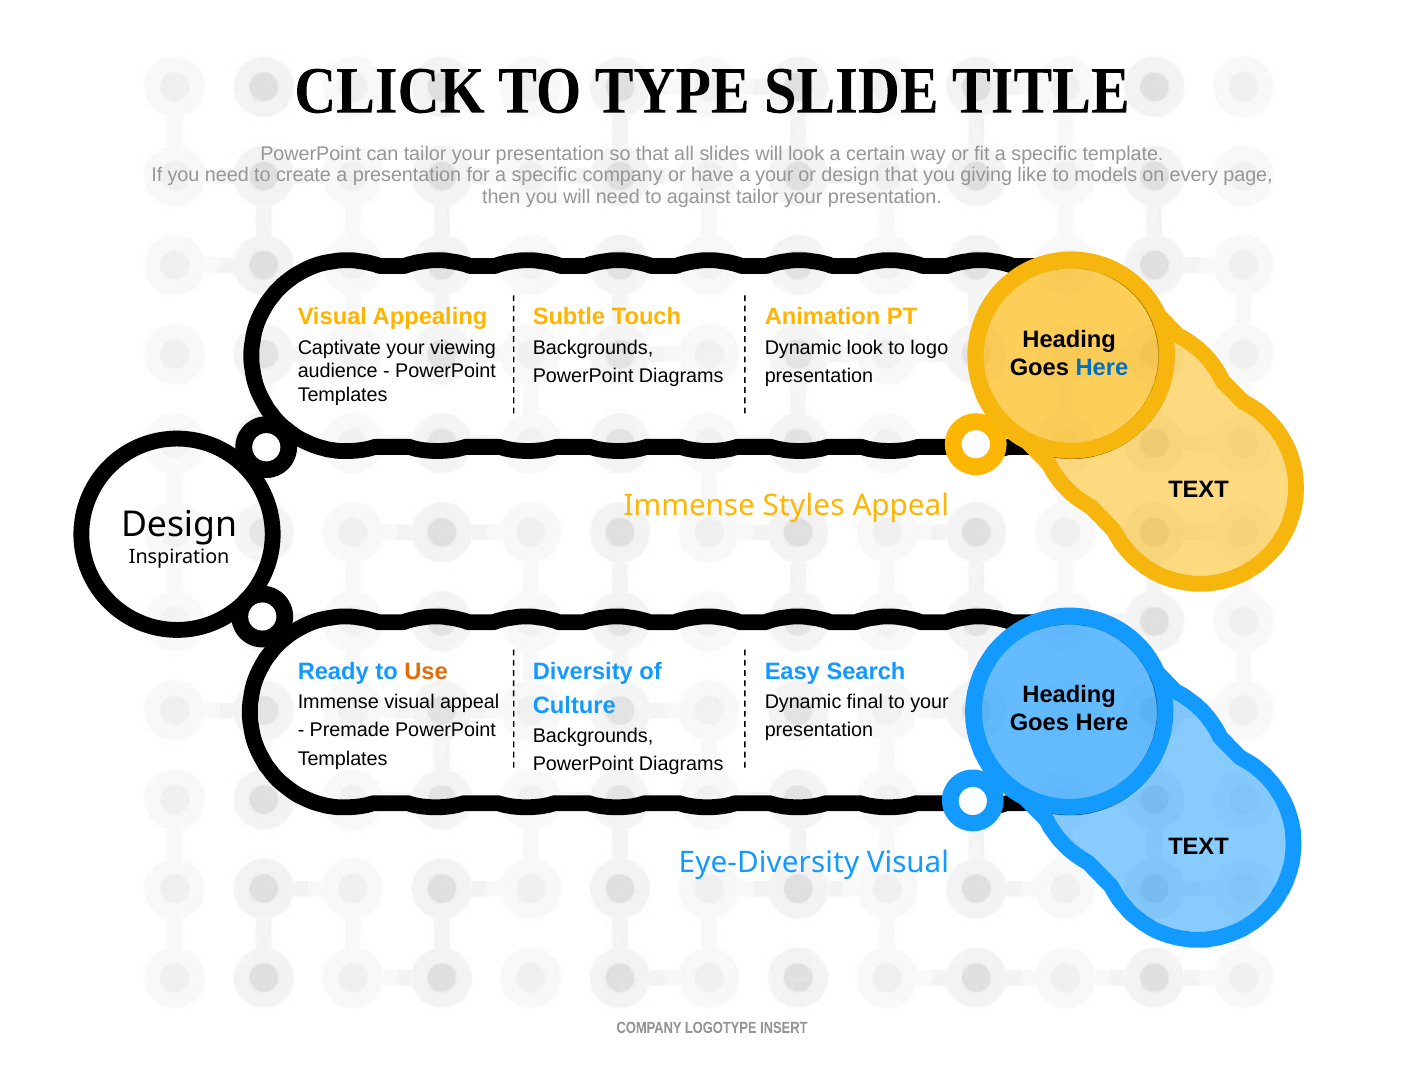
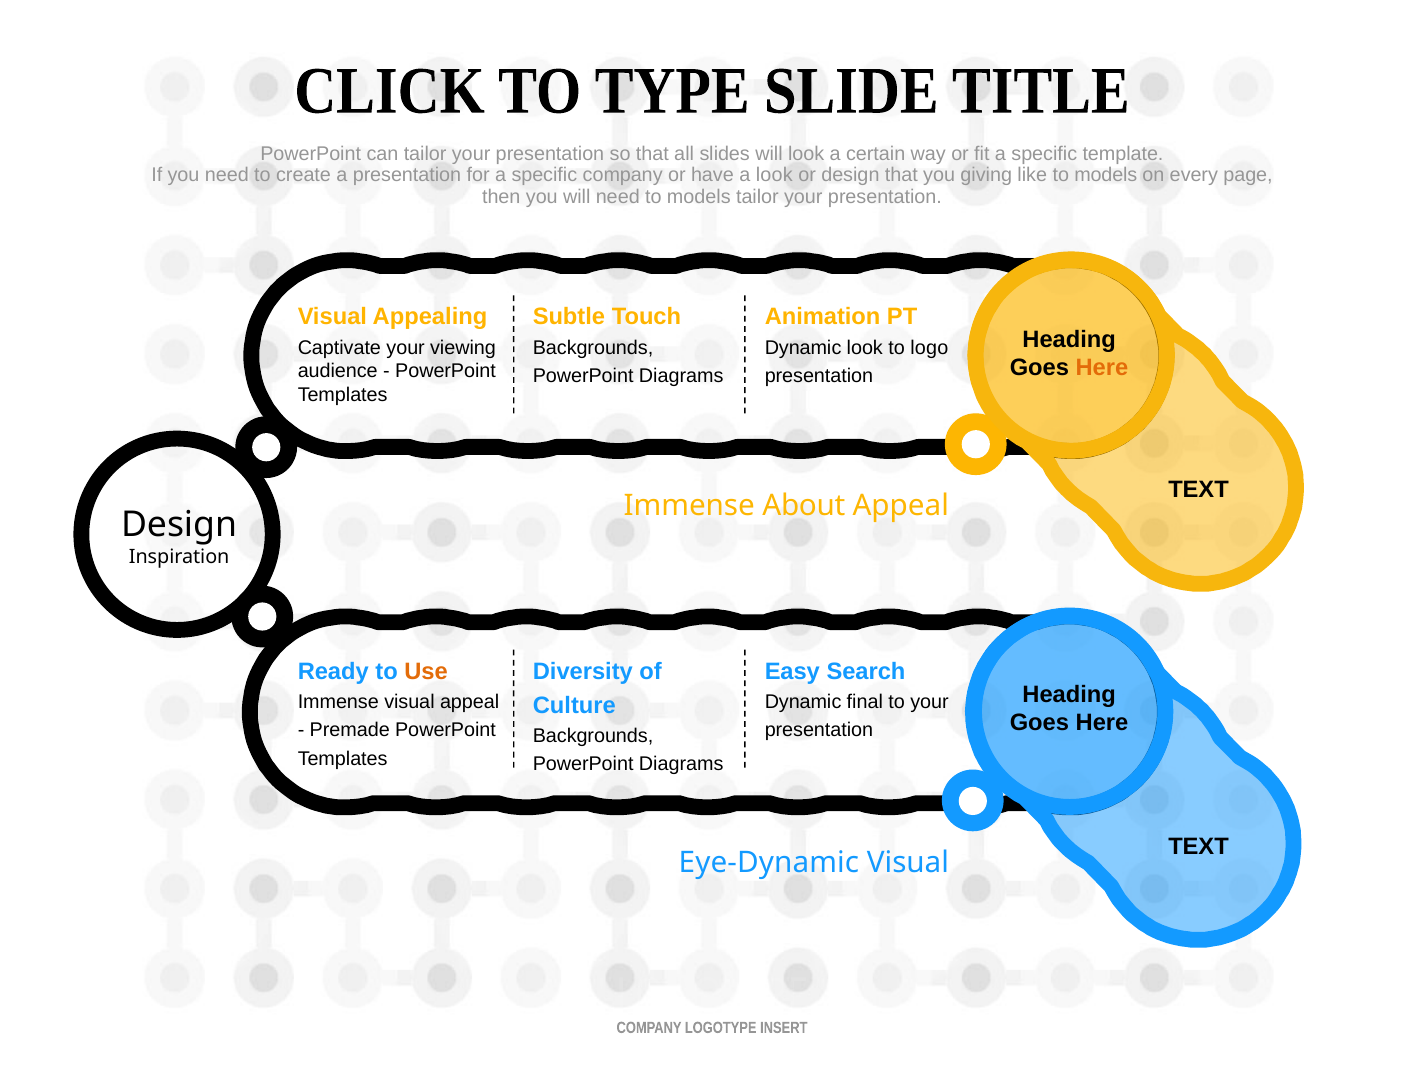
a your: your -> look
need to against: against -> models
Here at (1102, 368) colour: blue -> orange
Styles: Styles -> About
Eye-Diversity: Eye-Diversity -> Eye-Dynamic
